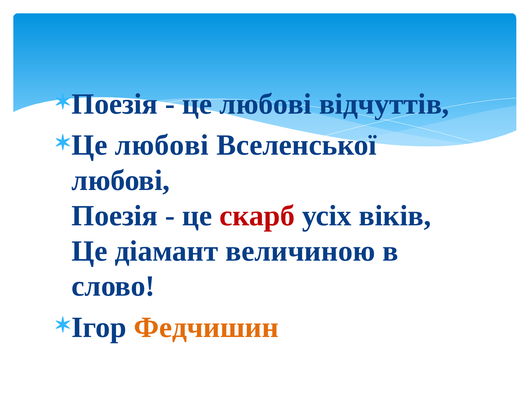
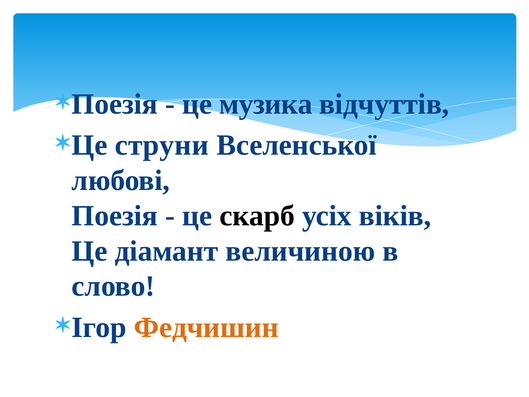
любові at (266, 104): любові -> музика
любові at (162, 145): любові -> струни
скарб colour: red -> black
